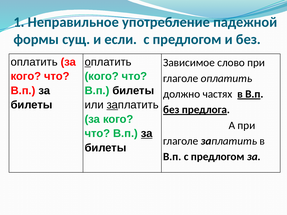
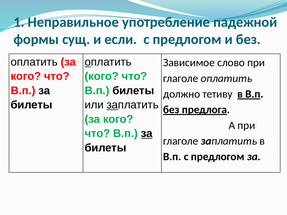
частях: частях -> тетиву
